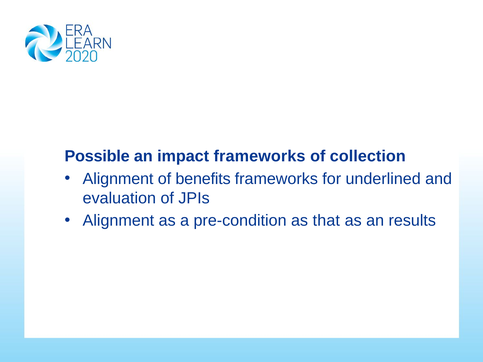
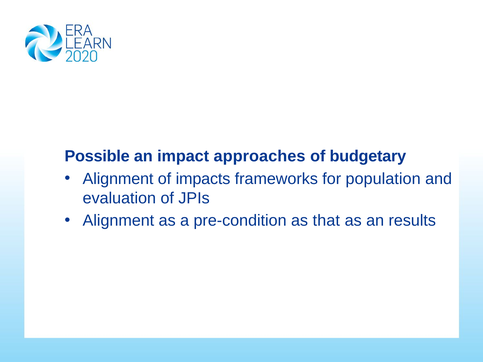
impact frameworks: frameworks -> approaches
collection: collection -> budgetary
benefits: benefits -> impacts
underlined: underlined -> population
